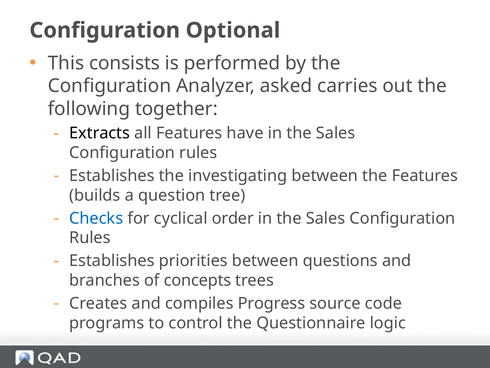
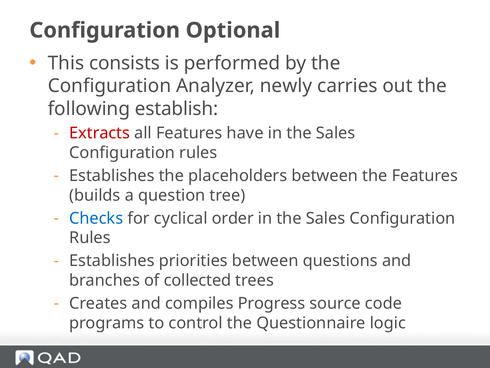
asked: asked -> newly
together: together -> establish
Extracts colour: black -> red
investigating: investigating -> placeholders
concepts: concepts -> collected
